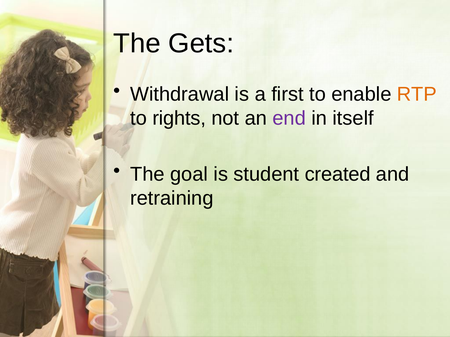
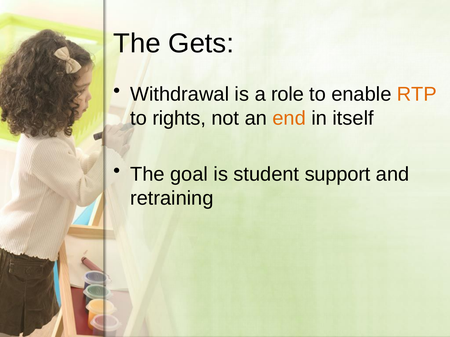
first: first -> role
end colour: purple -> orange
created: created -> support
